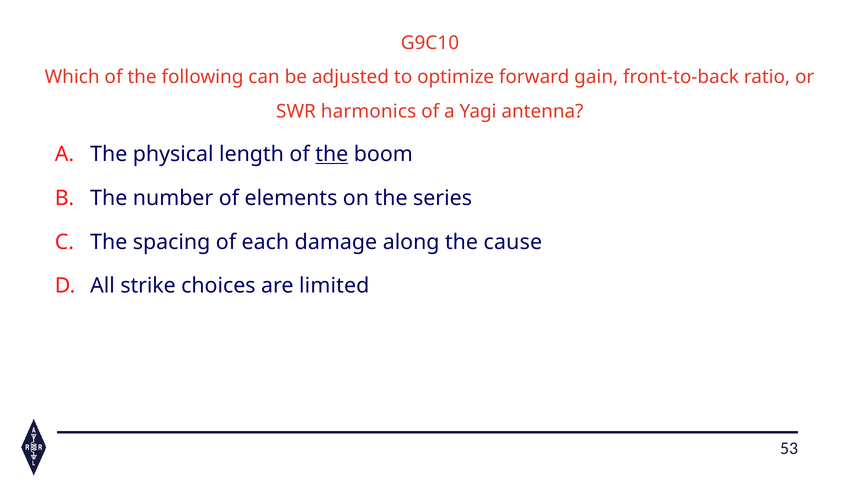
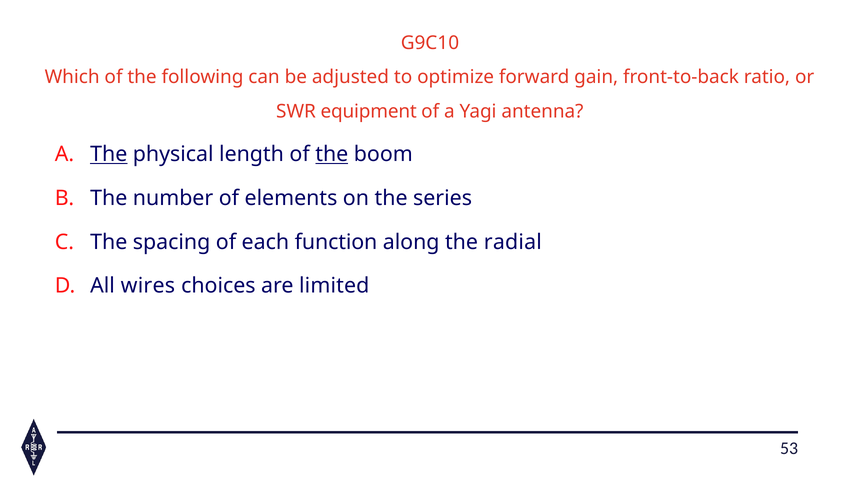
harmonics: harmonics -> equipment
The at (109, 154) underline: none -> present
damage: damage -> function
cause: cause -> radial
strike: strike -> wires
